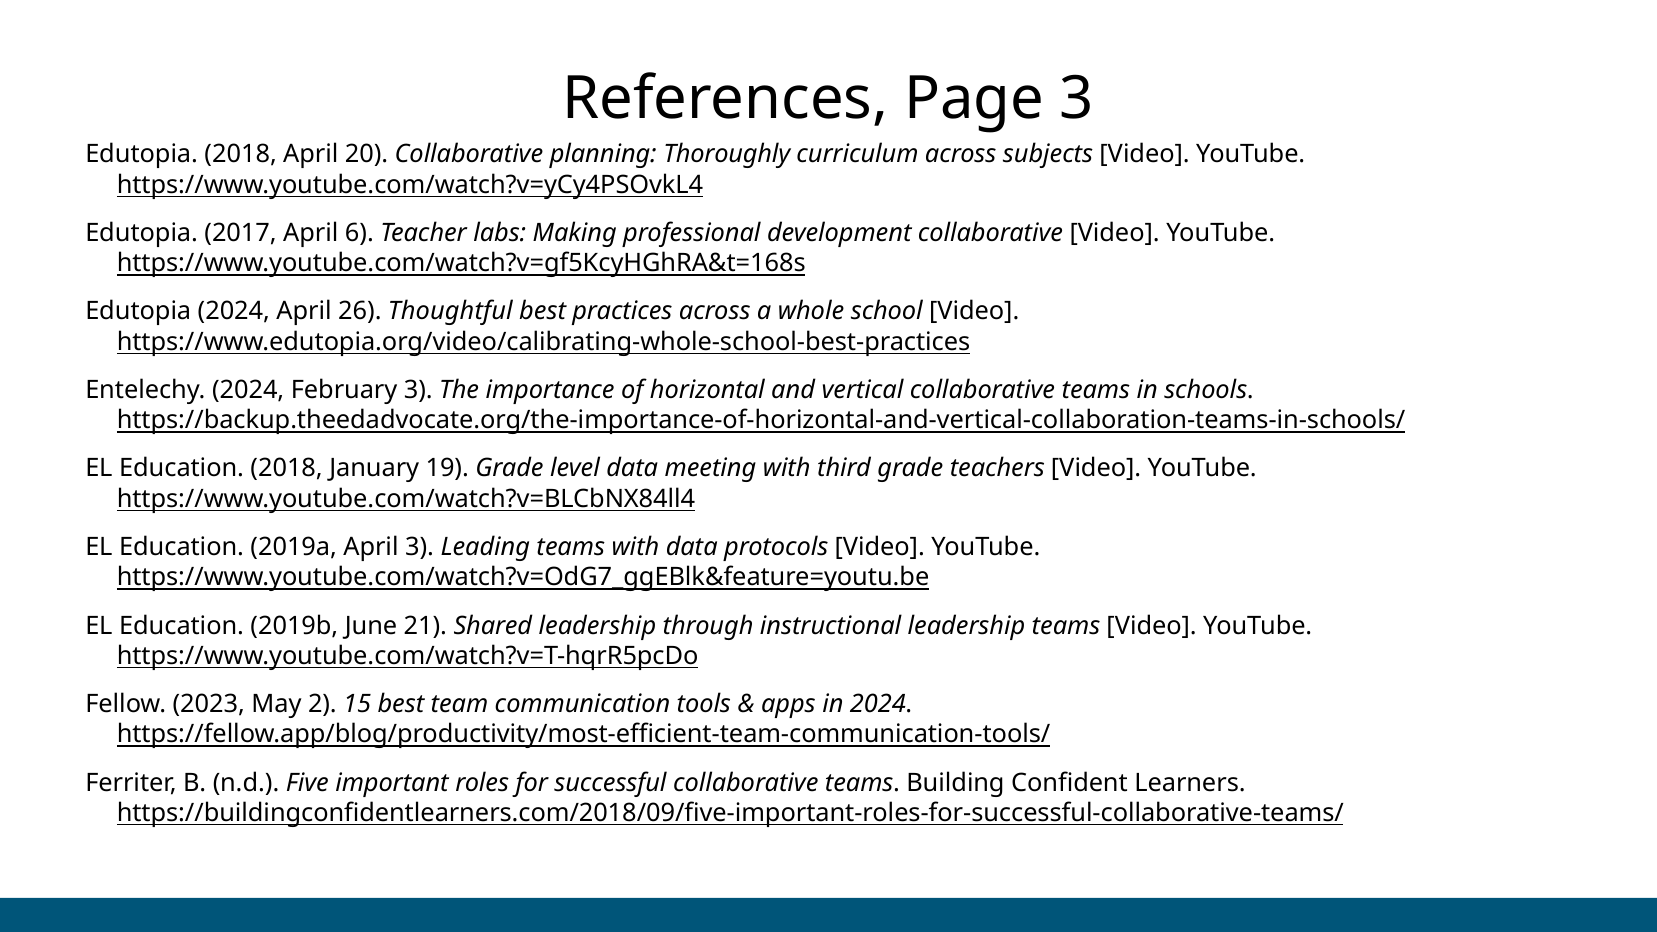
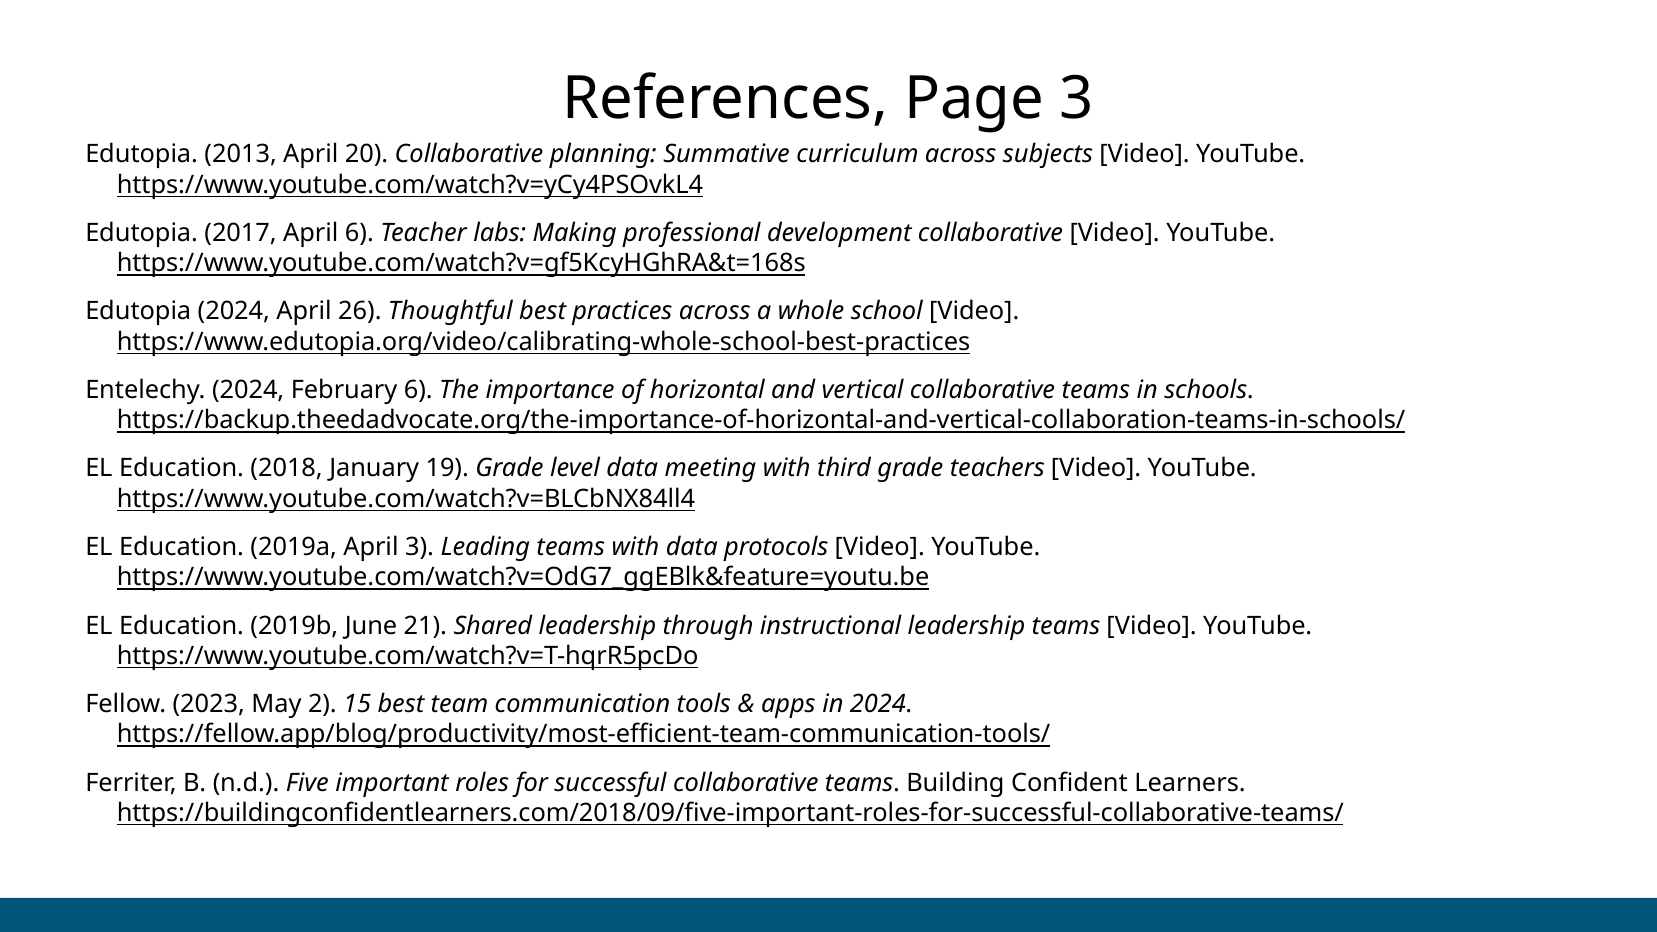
Edutopia 2018: 2018 -> 2013
Thoroughly: Thoroughly -> Summative
February 3: 3 -> 6
